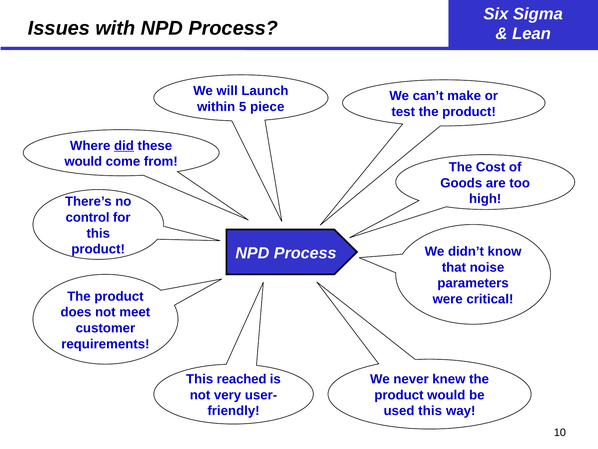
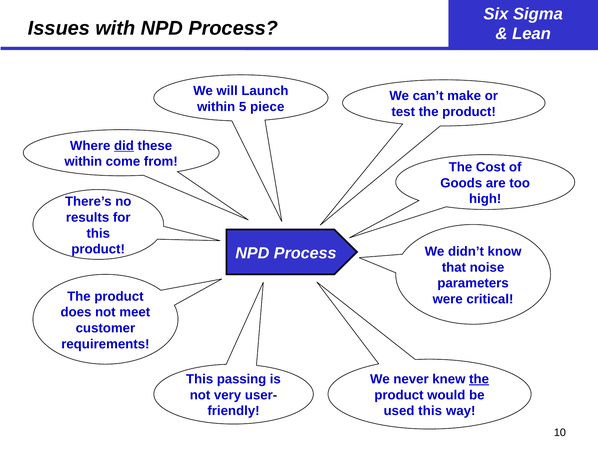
would at (83, 161): would -> within
control: control -> results
reached: reached -> passing
the at (479, 379) underline: none -> present
